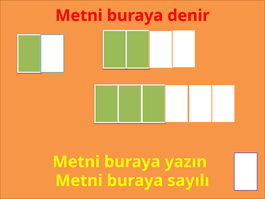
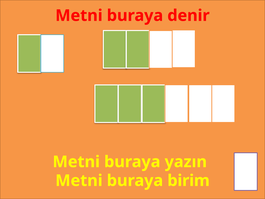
sayılı: sayılı -> birim
